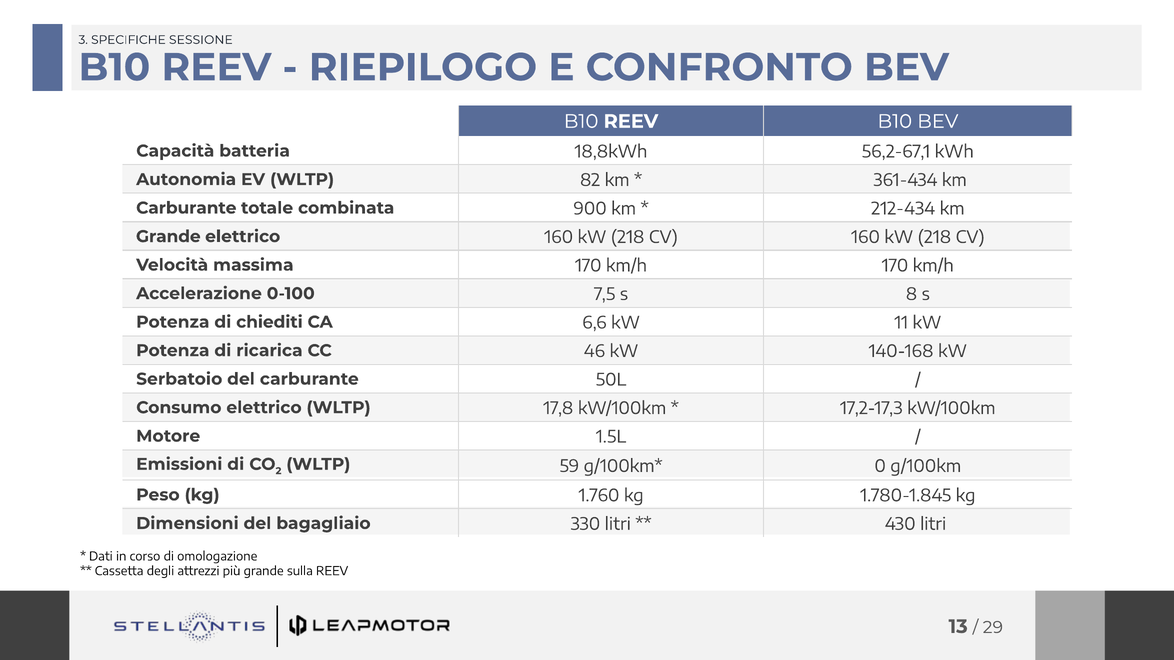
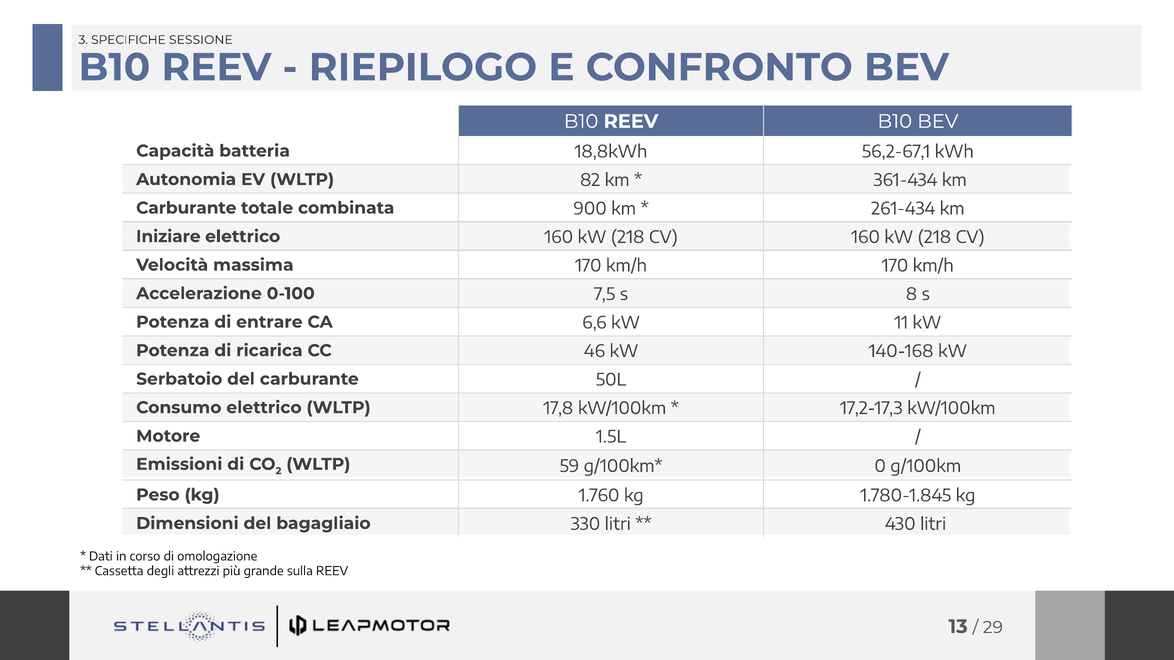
212-434: 212-434 -> 261-434
Grande at (168, 237): Grande -> Iniziare
chiediti: chiediti -> entrare
